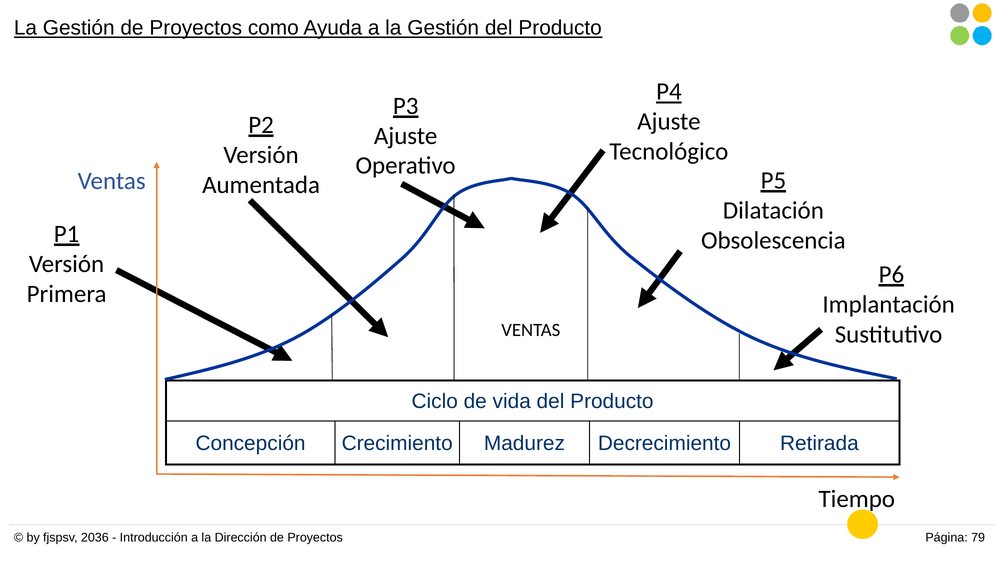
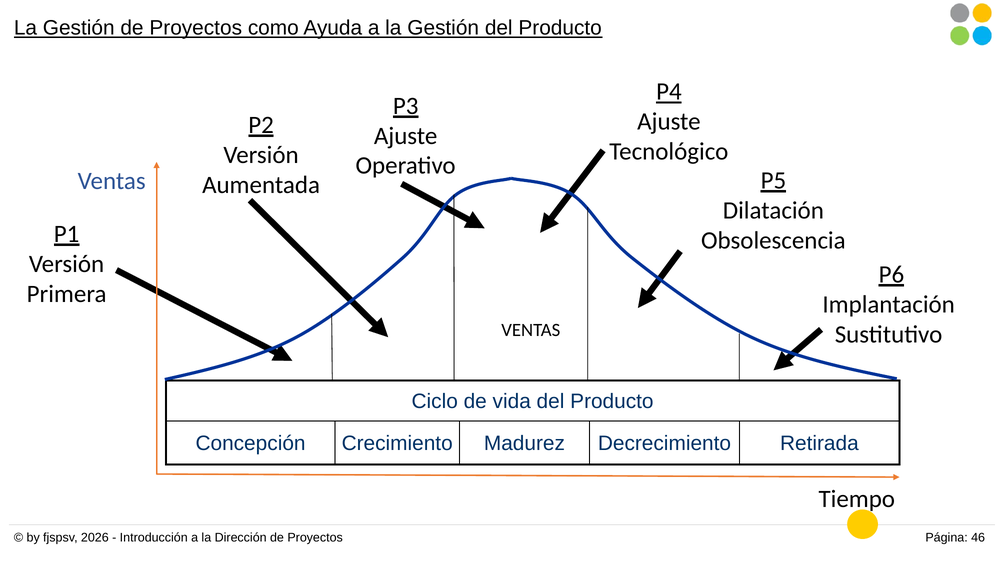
2036: 2036 -> 2026
79: 79 -> 46
